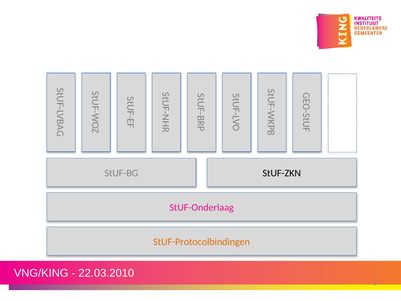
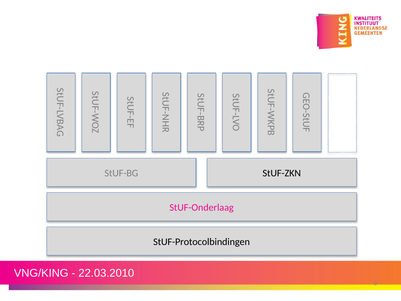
StUF-Protocolbindingen colour: orange -> black
